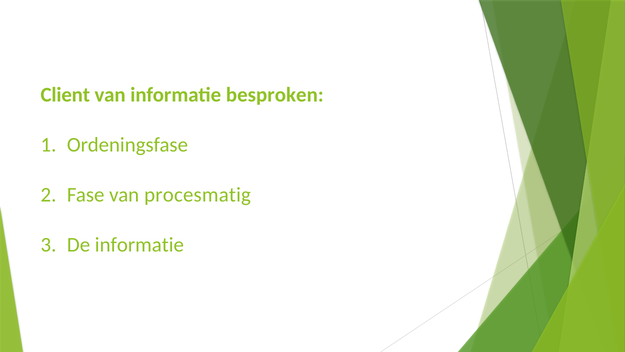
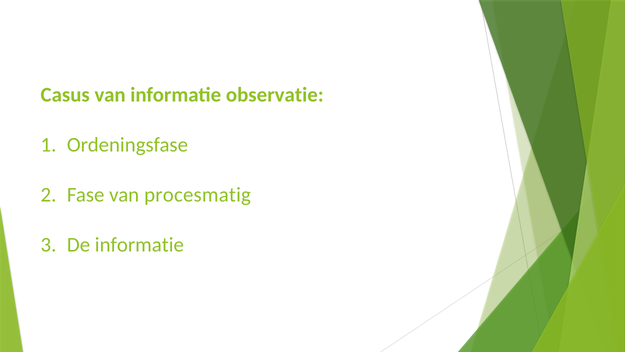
Client: Client -> Casus
besproken: besproken -> observatie
